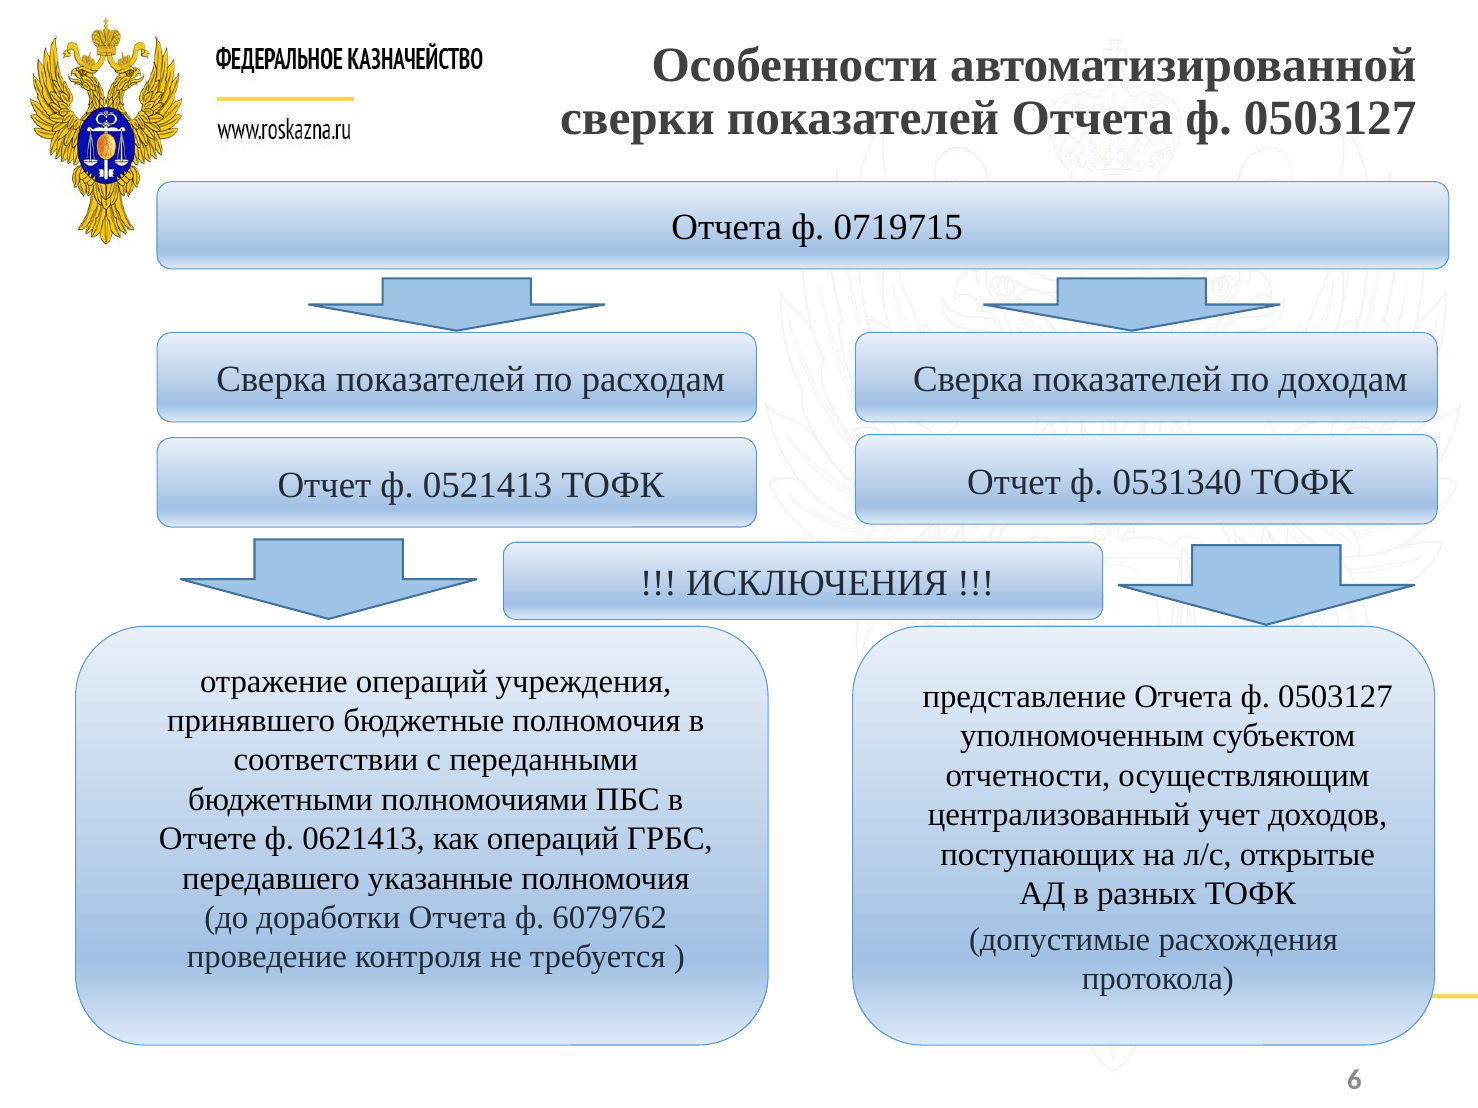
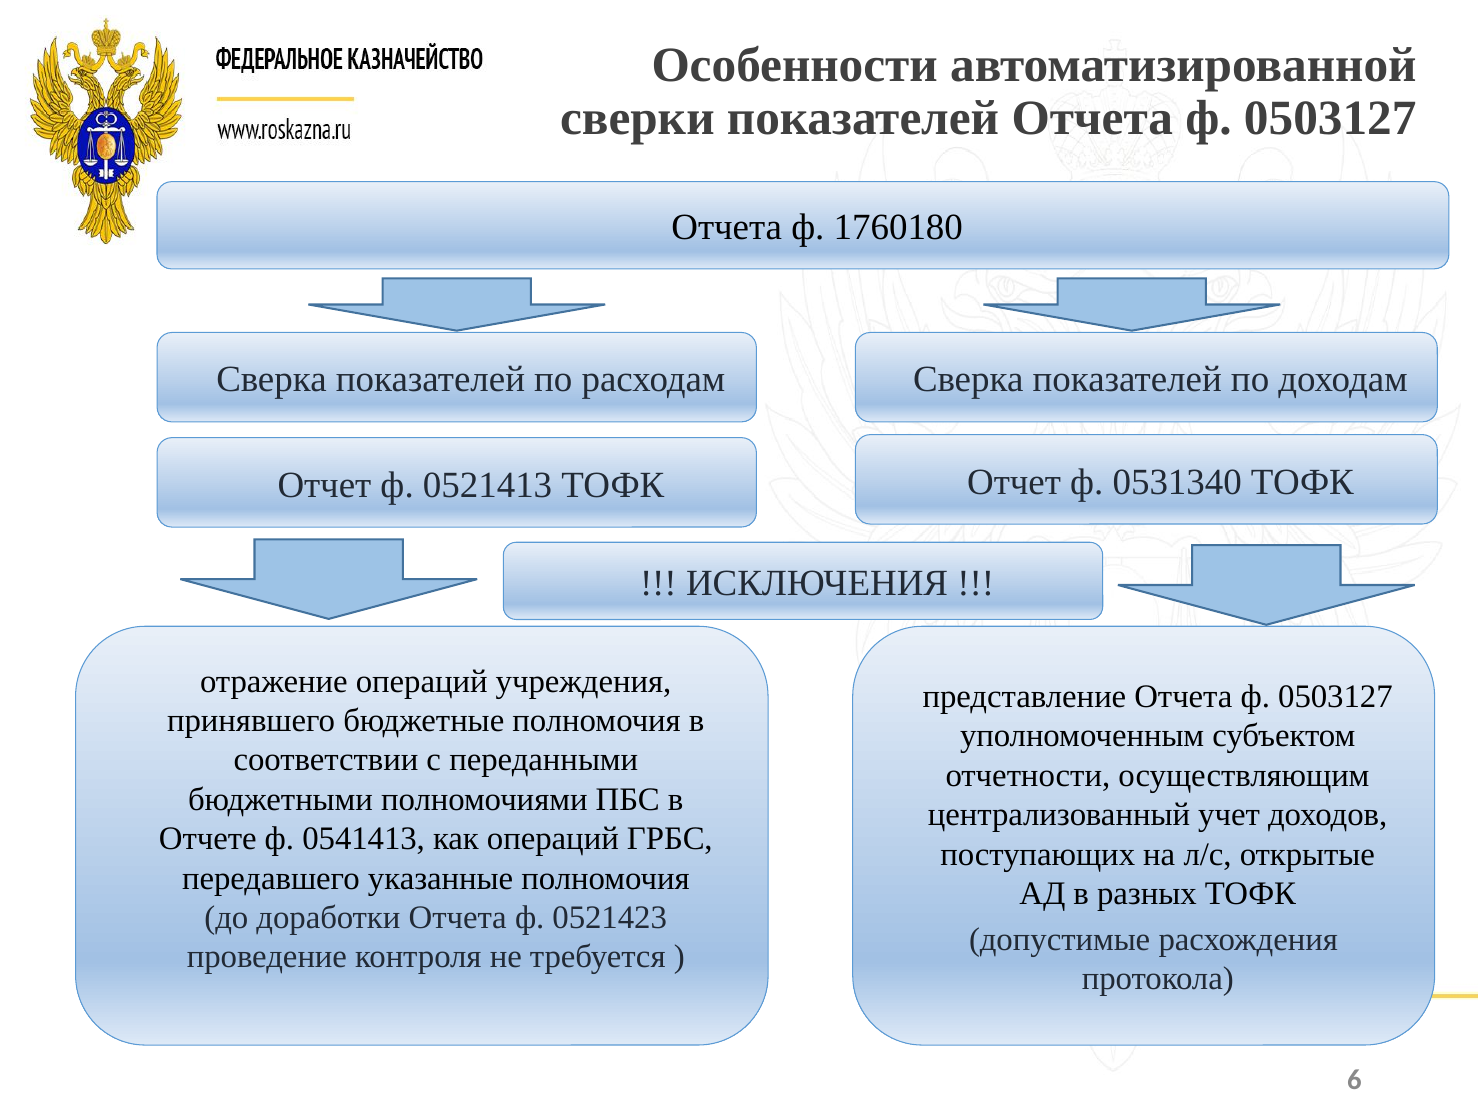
0719715: 0719715 -> 1760180
0621413: 0621413 -> 0541413
6079762: 6079762 -> 0521423
